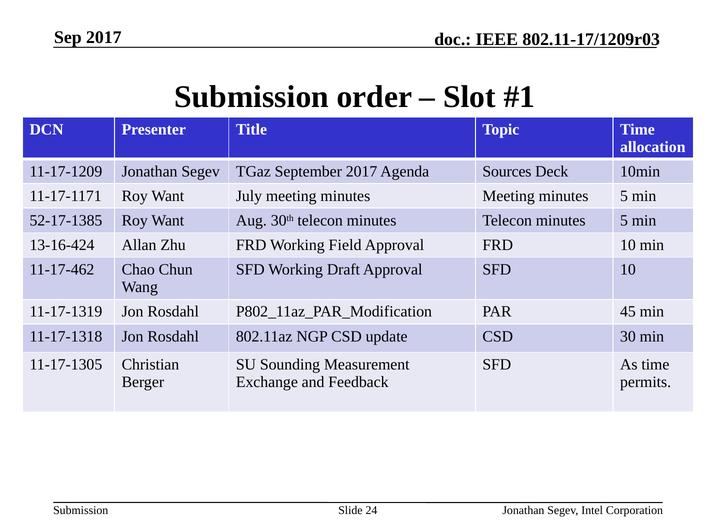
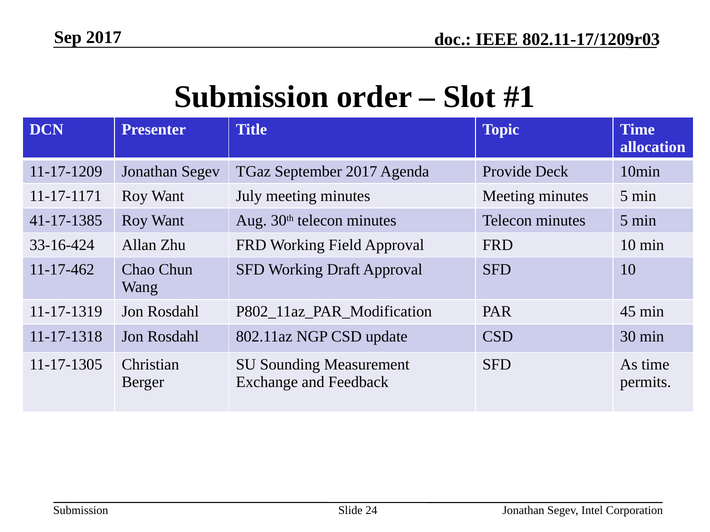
Sources: Sources -> Provide
52-17-1385: 52-17-1385 -> 41-17-1385
13-16-424: 13-16-424 -> 33-16-424
